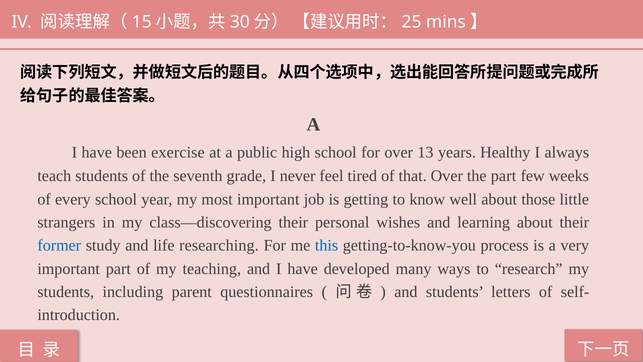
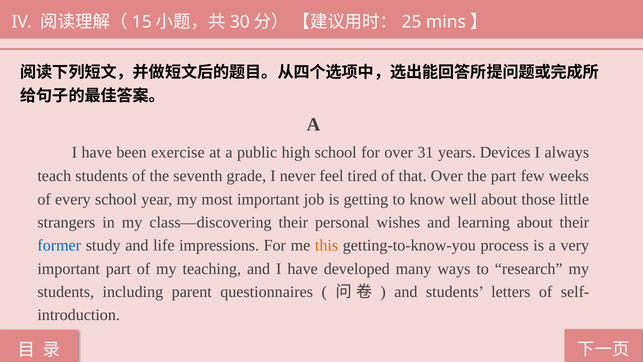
13: 13 -> 31
Healthy: Healthy -> Devices
researching: researching -> impressions
this colour: blue -> orange
